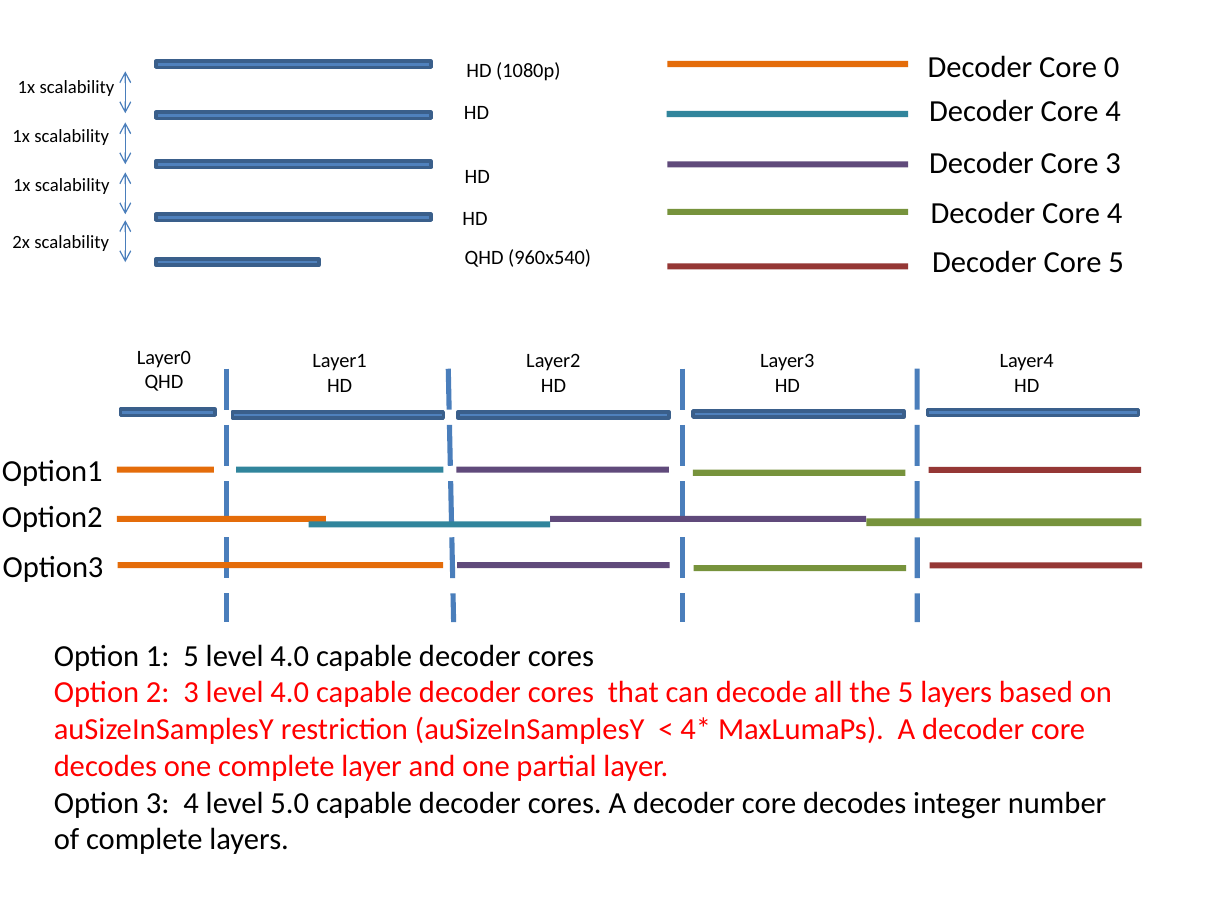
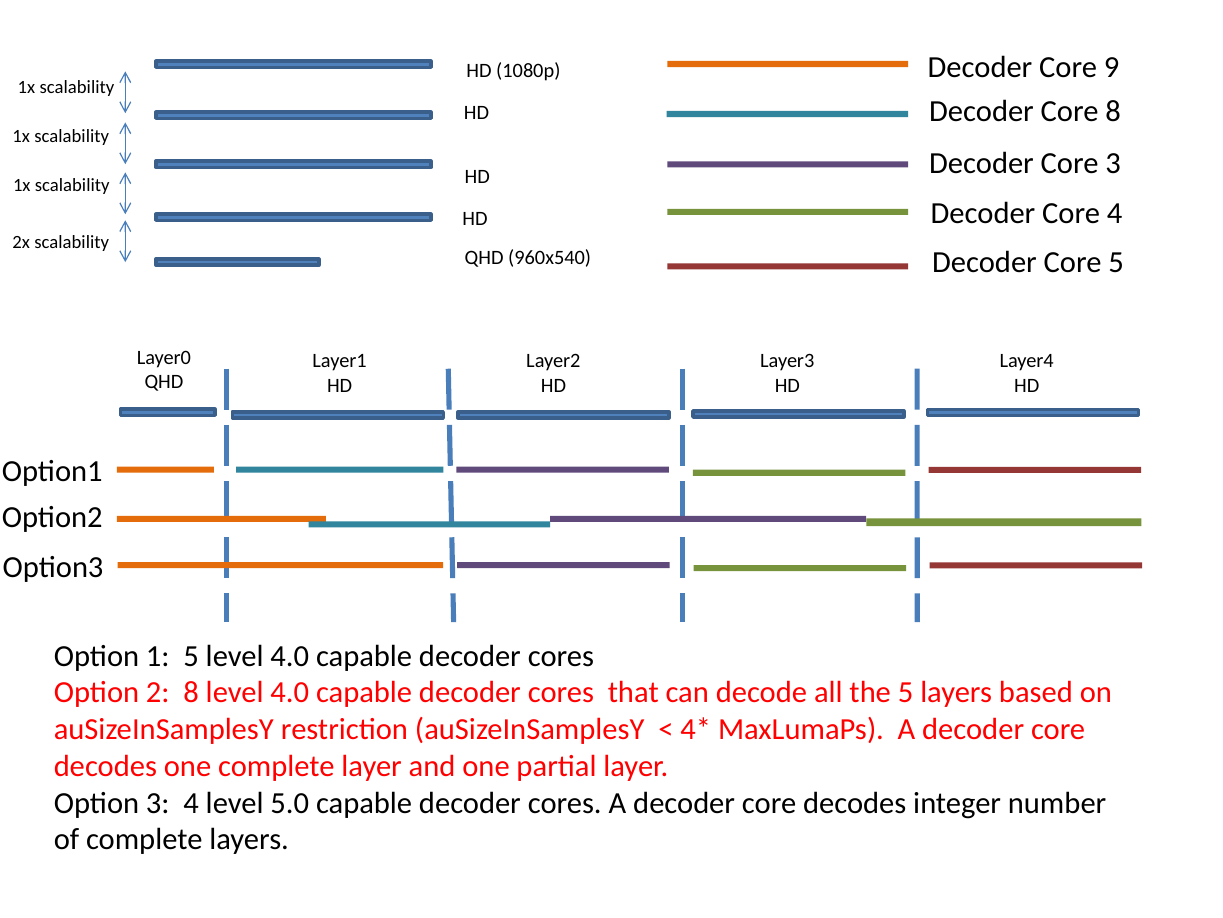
0: 0 -> 9
4 at (1113, 112): 4 -> 8
2 3: 3 -> 8
